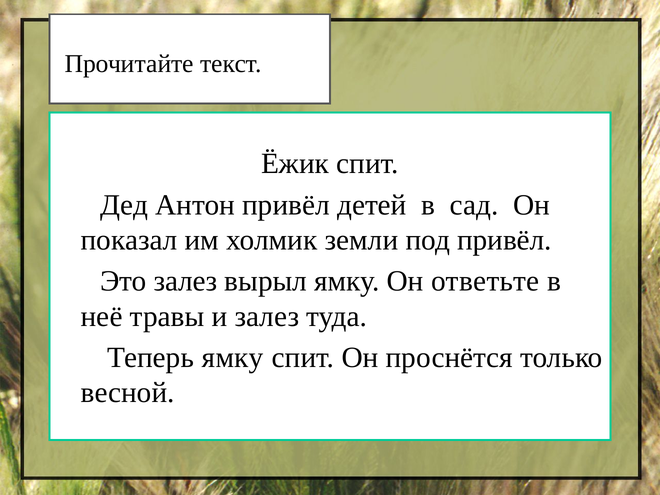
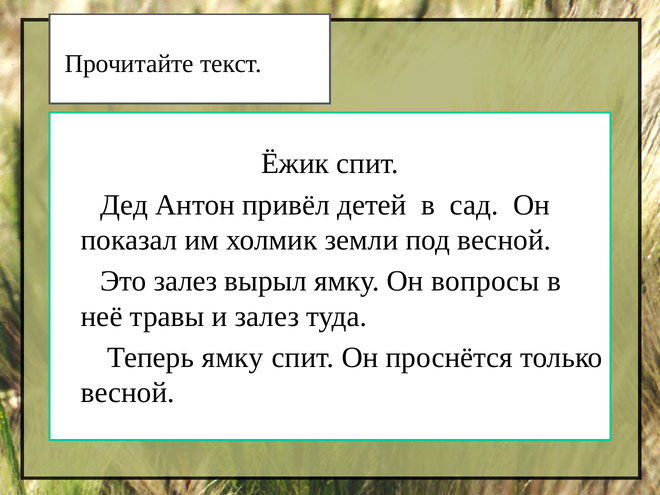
под привёл: привёл -> весной
ответьте: ответьте -> вопросы
